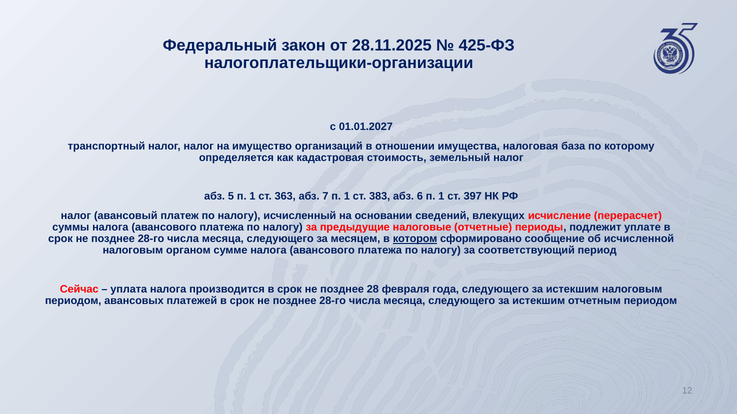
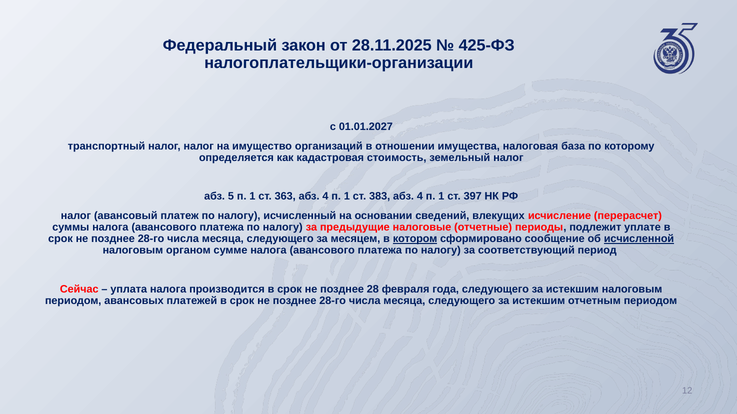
363 абз 7: 7 -> 4
383 абз 6: 6 -> 4
исчисленной underline: none -> present
